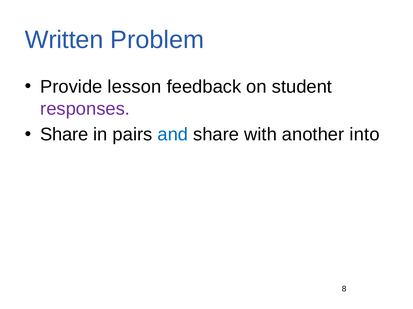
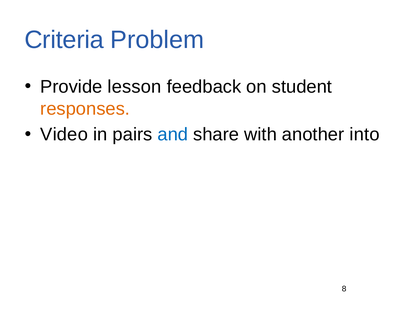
Written: Written -> Criteria
responses colour: purple -> orange
Share at (64, 135): Share -> Video
